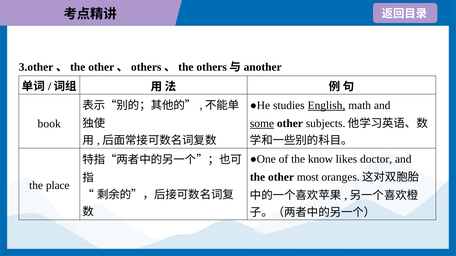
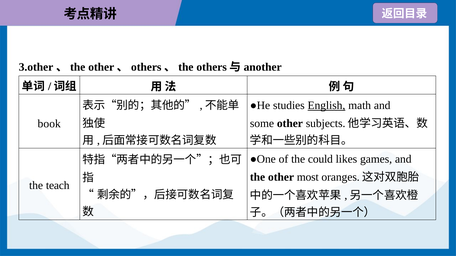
some underline: present -> none
know: know -> could
doctor: doctor -> games
place: place -> teach
